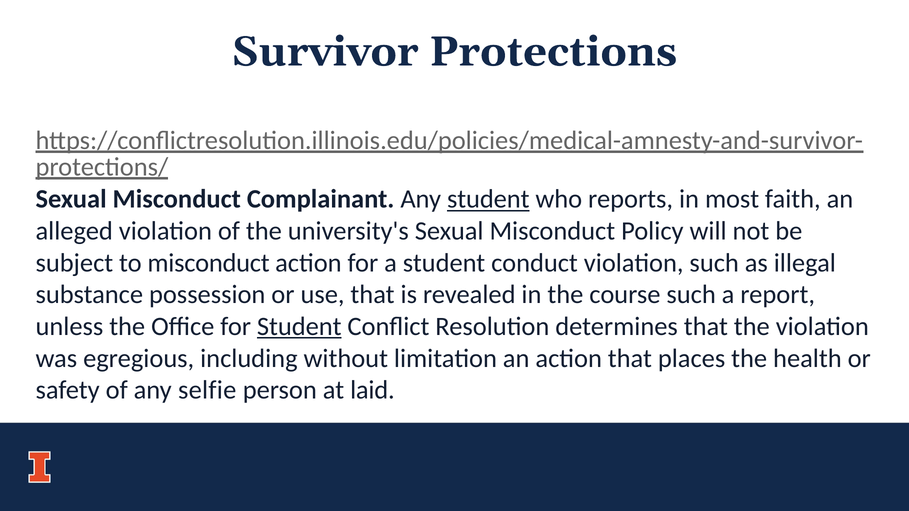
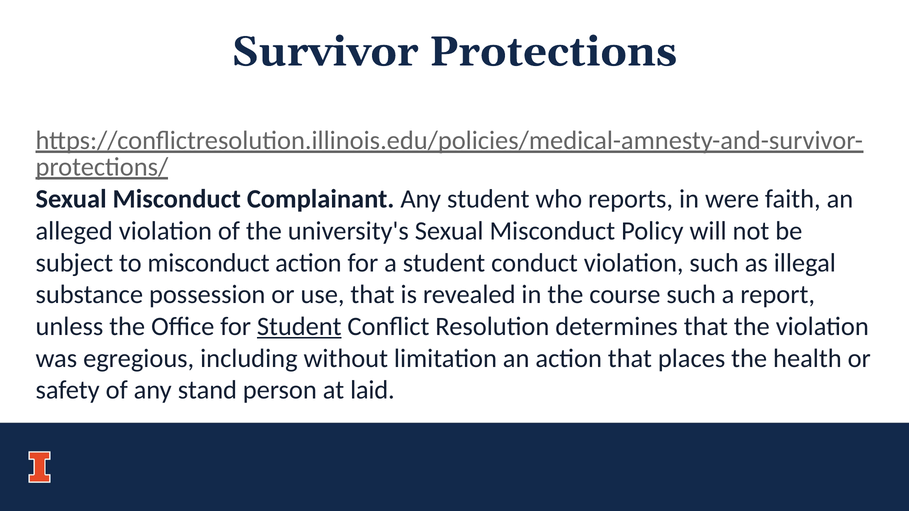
student at (488, 199) underline: present -> none
most: most -> were
selfie: selfie -> stand
